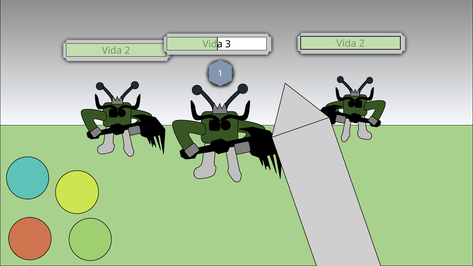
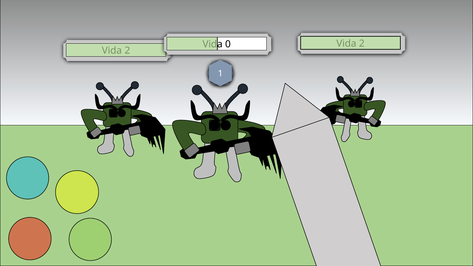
3: 3 -> 0
